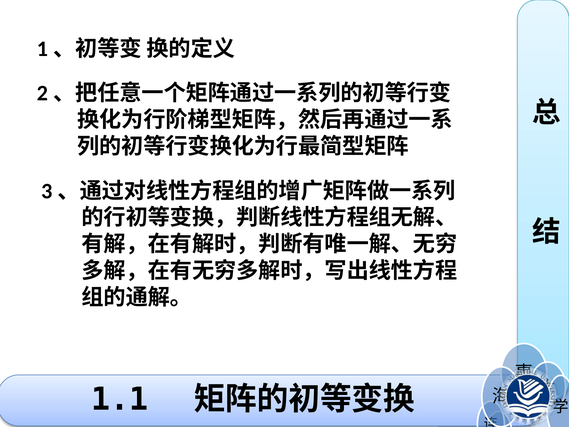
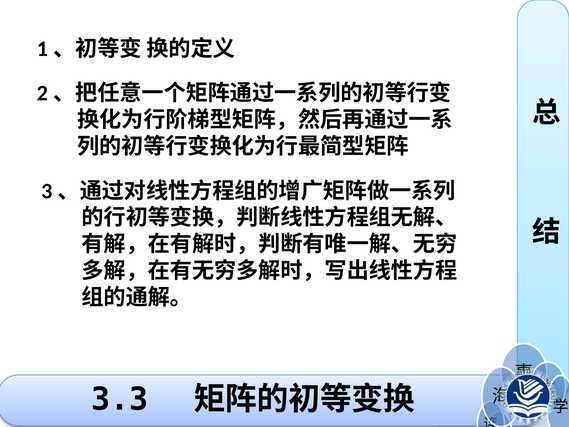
1.1: 1.1 -> 3.3
